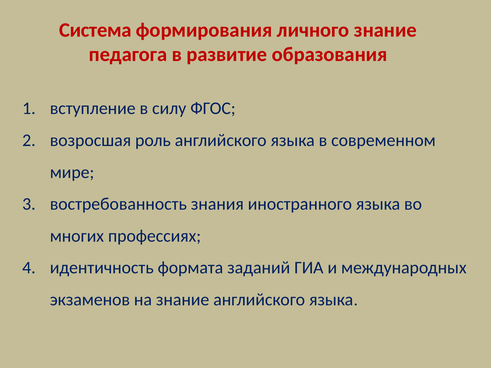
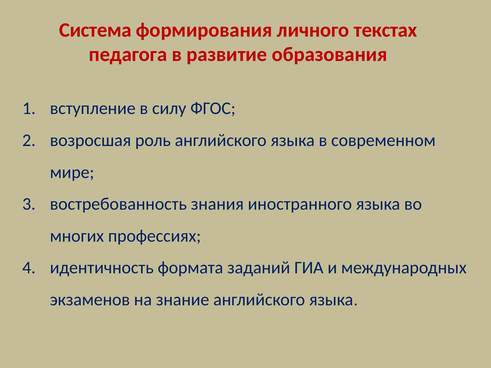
личного знание: знание -> текстах
